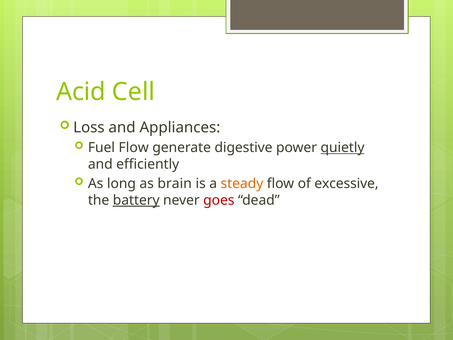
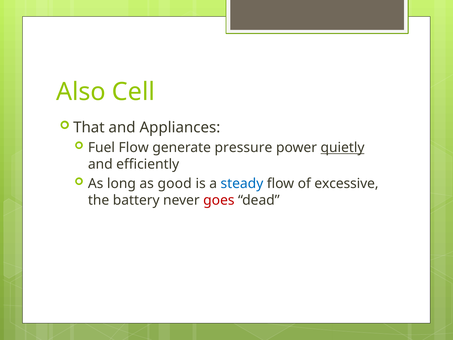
Acid: Acid -> Also
Loss: Loss -> That
digestive: digestive -> pressure
brain: brain -> good
steady colour: orange -> blue
battery underline: present -> none
